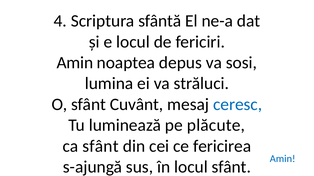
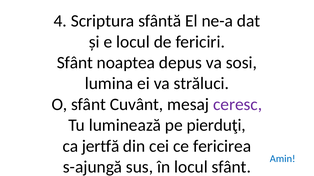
Amin at (75, 63): Amin -> Sfânt
ceresc colour: blue -> purple
plăcute: plăcute -> pierduţi
ca sfânt: sfânt -> jertfă
